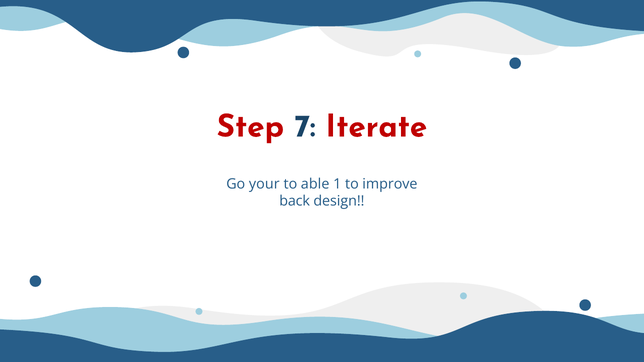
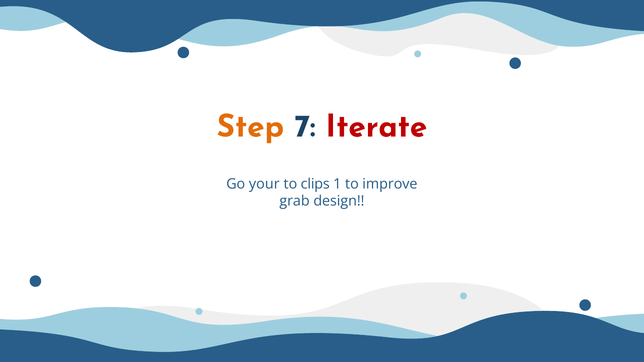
Step colour: red -> orange
able: able -> clips
back: back -> grab
